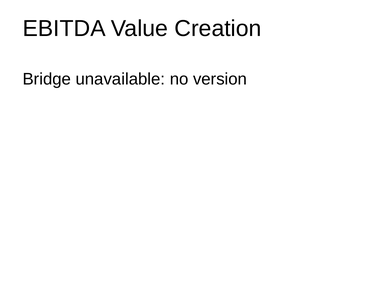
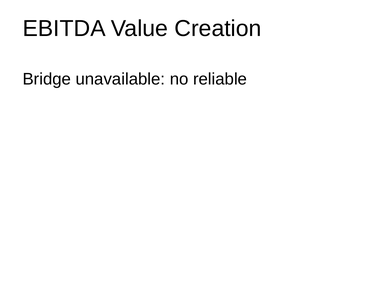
version: version -> reliable
